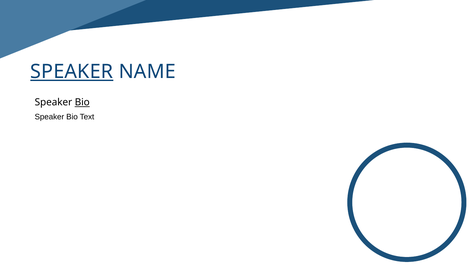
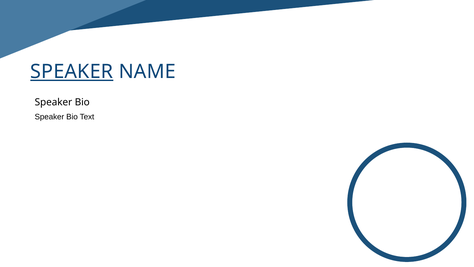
Bio at (82, 102) underline: present -> none
